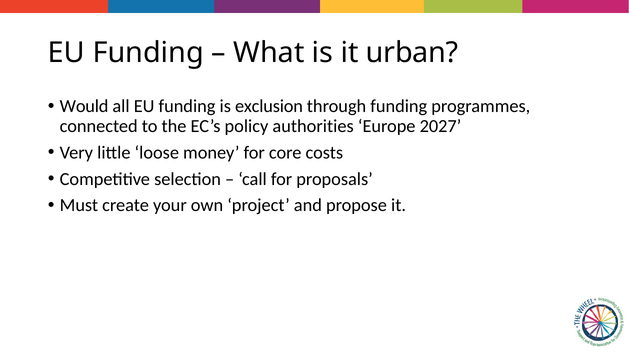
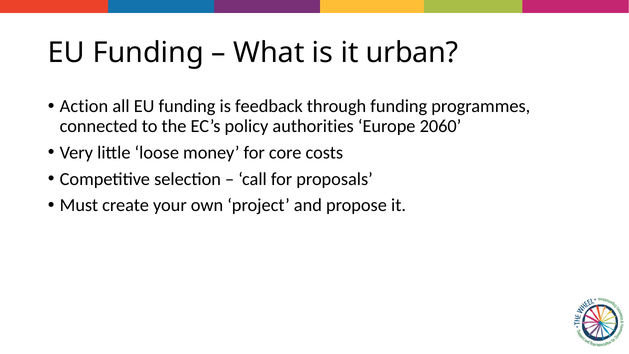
Would: Would -> Action
exclusion: exclusion -> feedback
2027: 2027 -> 2060
